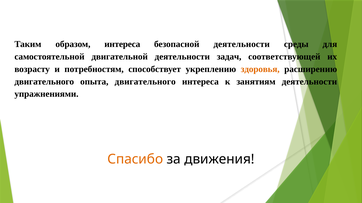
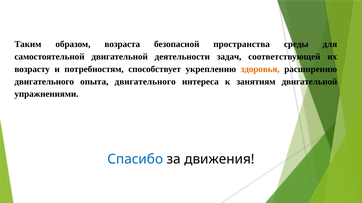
образом интереса: интереса -> возраста
безопасной деятельности: деятельности -> пространства
занятиям деятельности: деятельности -> двигательной
Спасибо colour: orange -> blue
